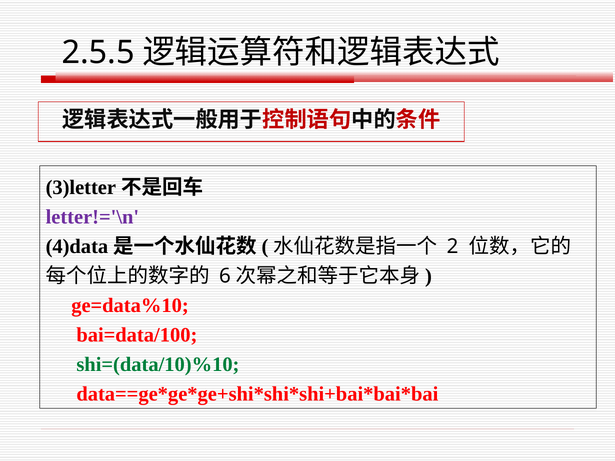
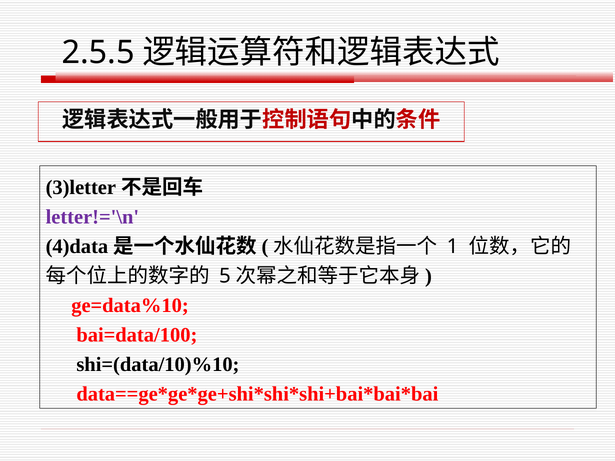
2: 2 -> 1
6: 6 -> 5
shi=(data/10)%10 colour: green -> black
